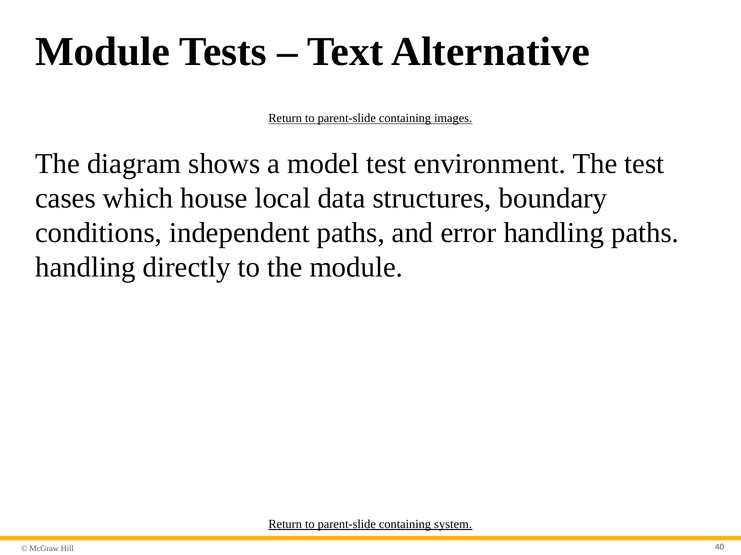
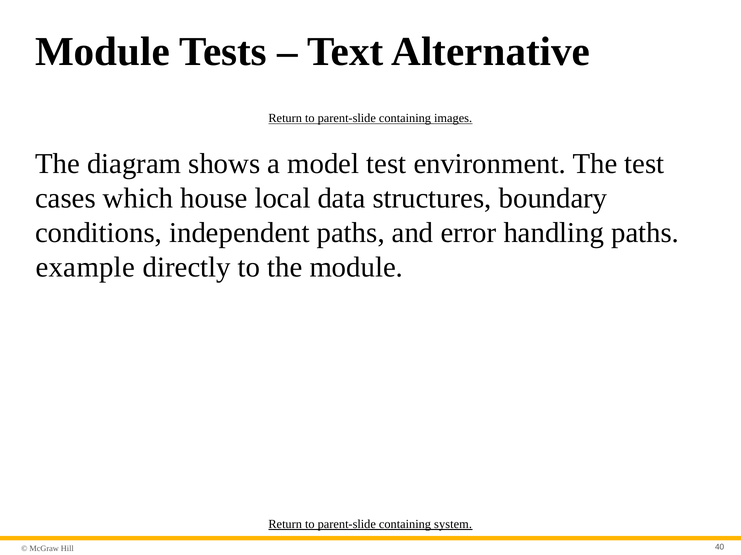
handling at (85, 267): handling -> example
